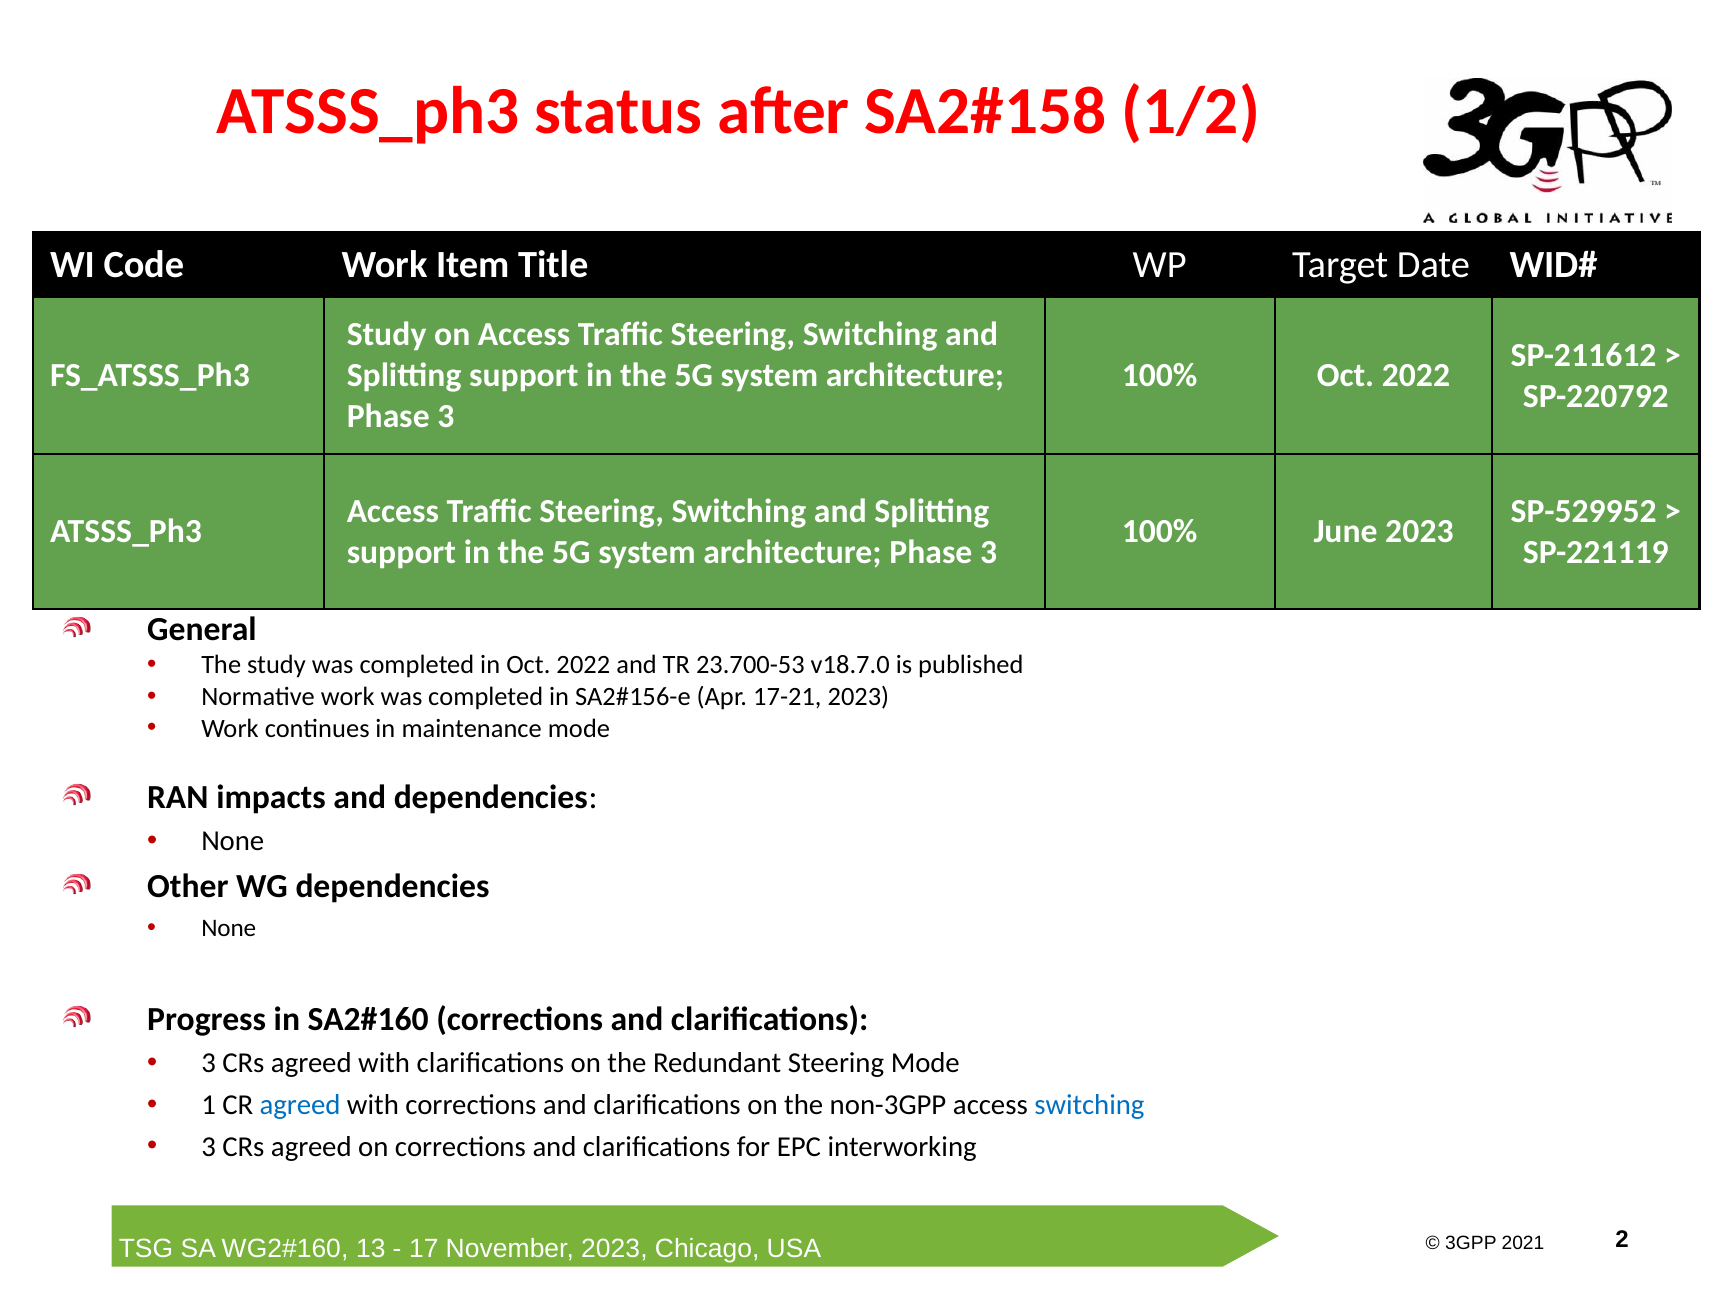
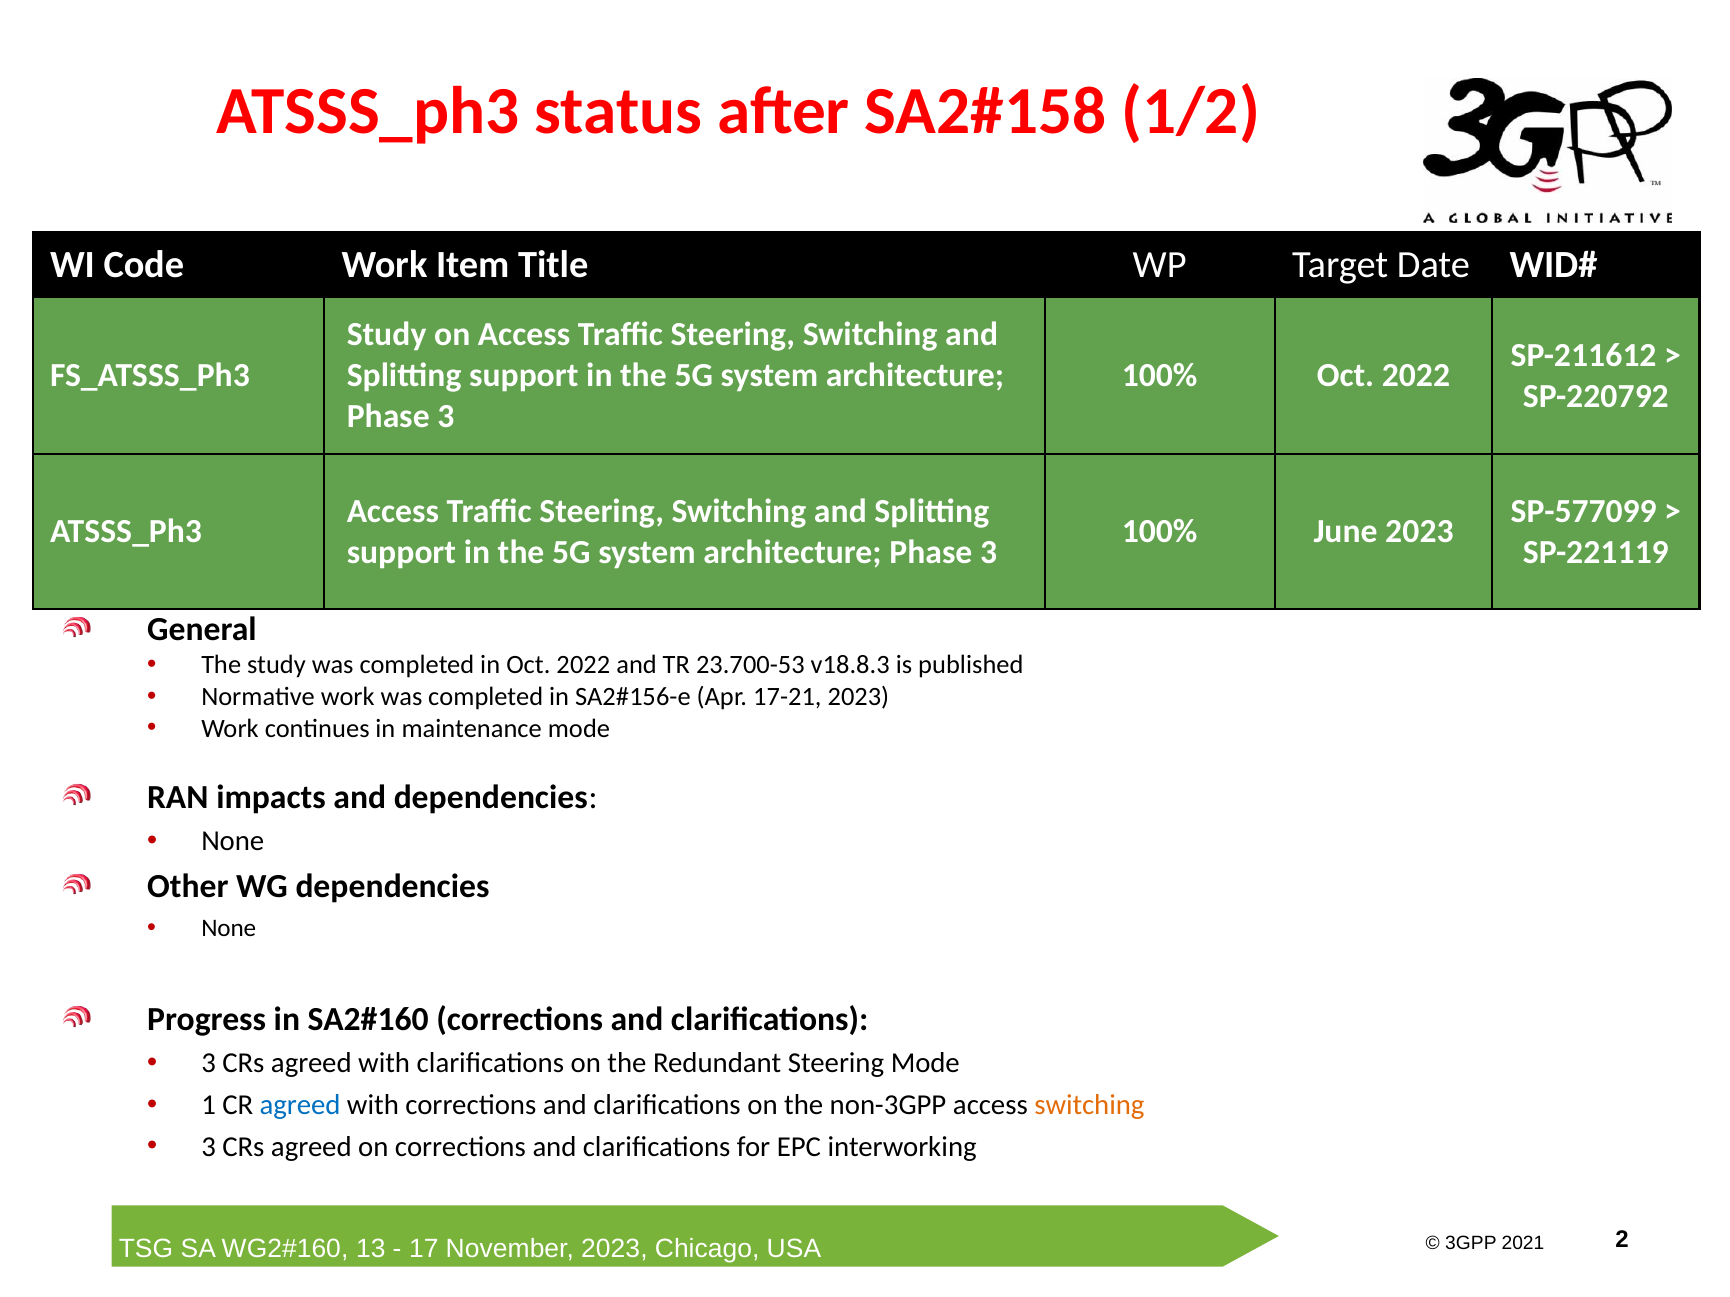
SP-529952: SP-529952 -> SP-577099
v18.7.0: v18.7.0 -> v18.8.3
switching at (1089, 1106) colour: blue -> orange
